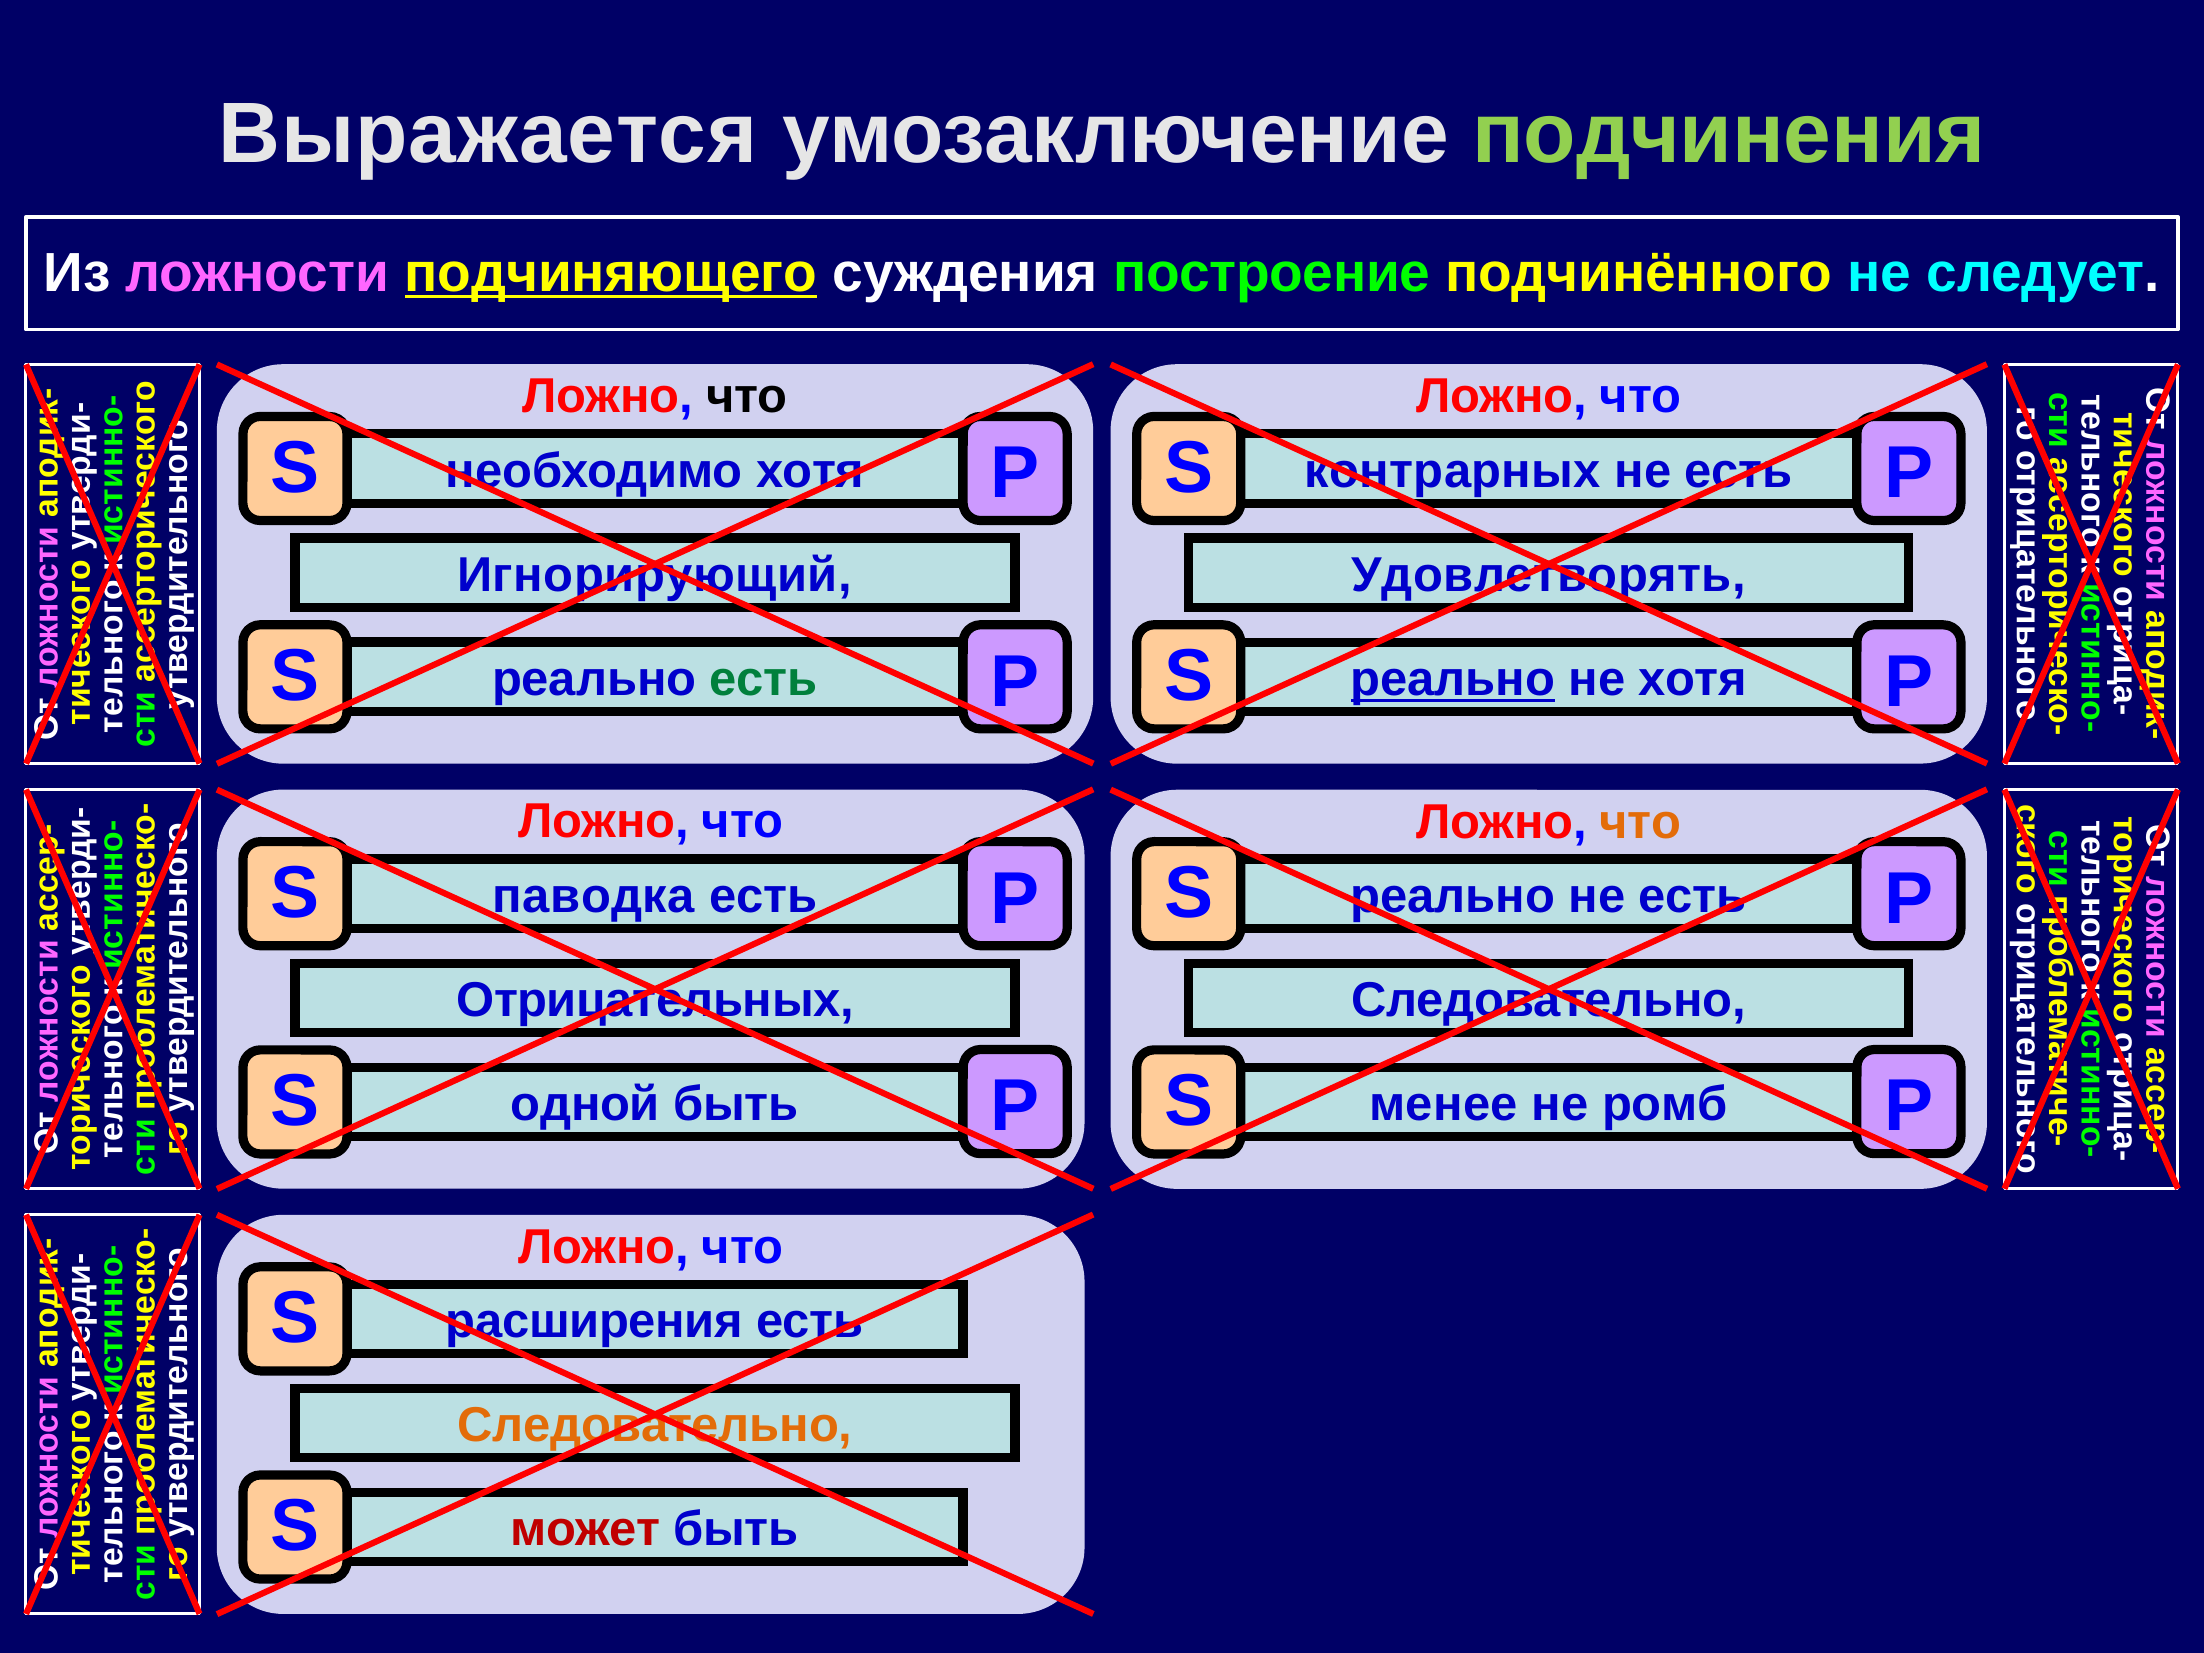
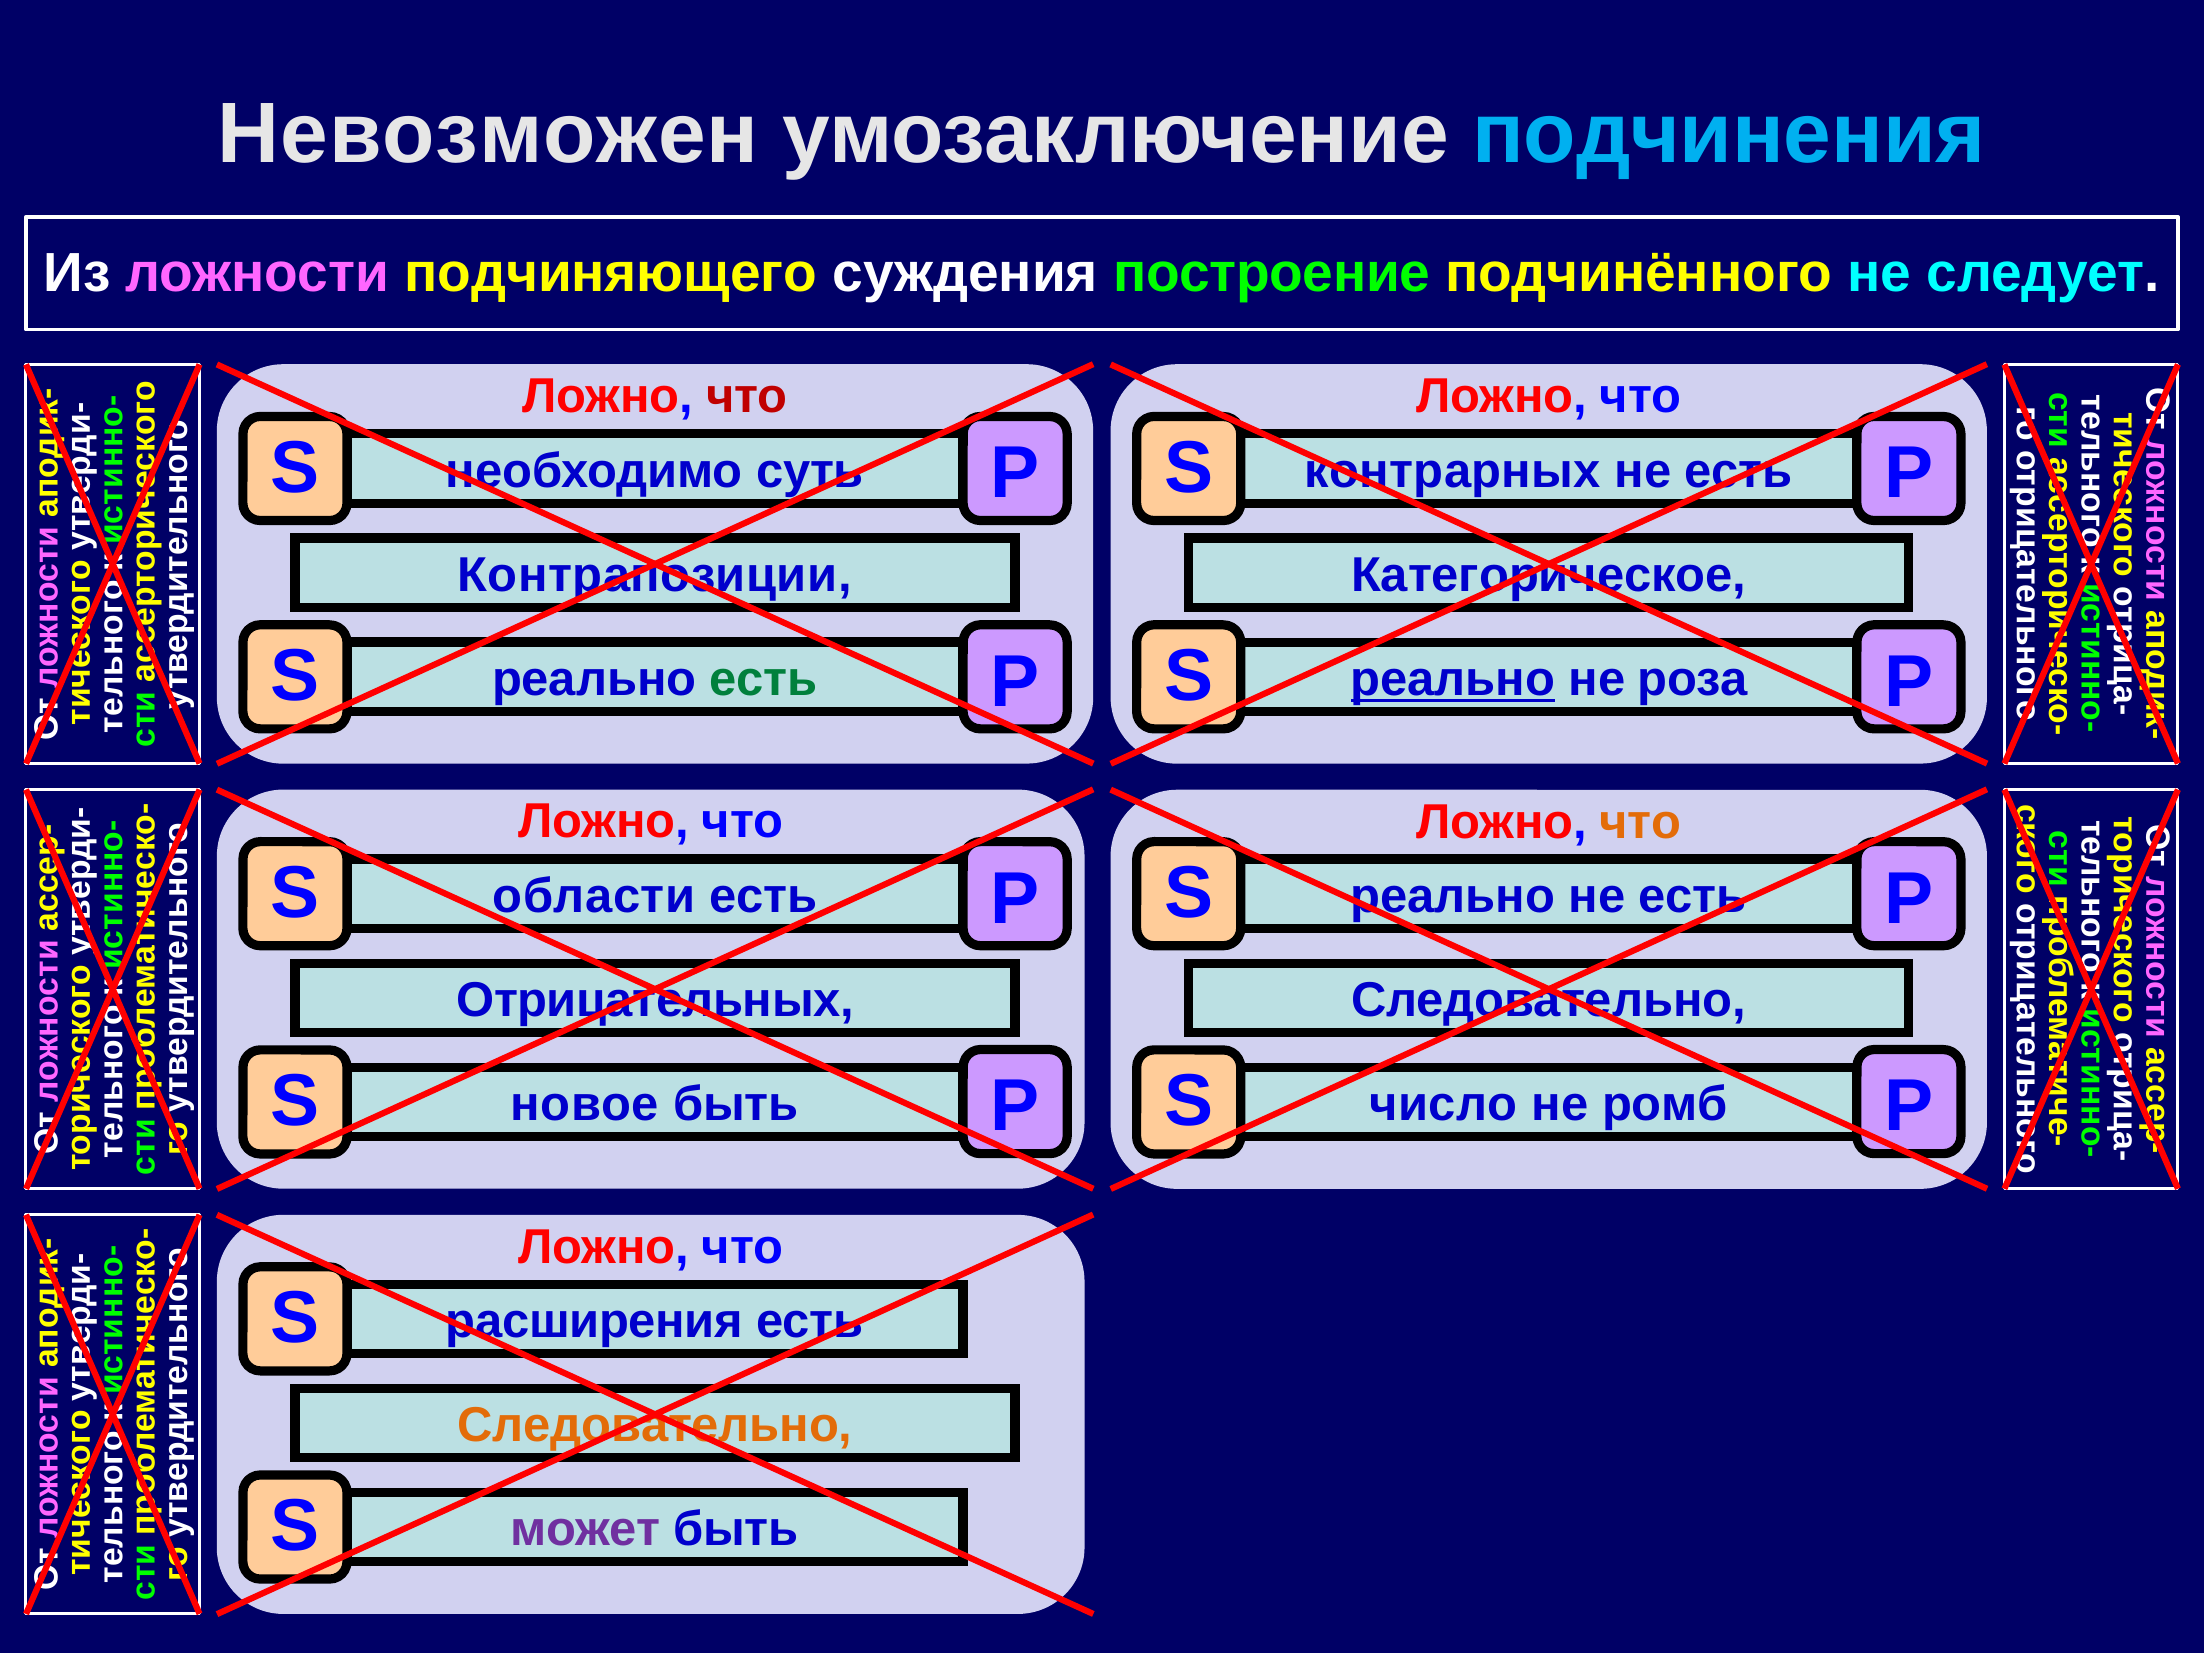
Выражается: Выражается -> Невозможен
подчинения colour: light green -> light blue
подчиняющего underline: present -> none
что at (747, 397) colour: black -> red
необходимо хотя: хотя -> суть
Игнорирующий: Игнорирующий -> Контрапозиции
Удовлетворять: Удовлетворять -> Категорическое
не хотя: хотя -> роза
паводка: паводка -> области
менее: менее -> число
одной: одной -> новое
может colour: red -> purple
